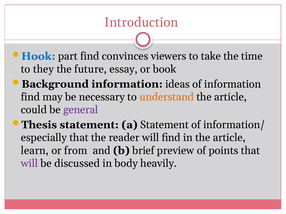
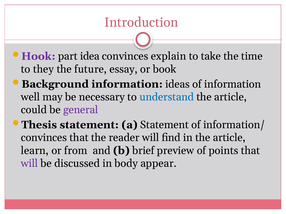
Hook colour: blue -> purple
part find: find -> idea
viewers: viewers -> explain
find at (30, 97): find -> well
understand colour: orange -> blue
especially at (44, 138): especially -> convinces
heavily: heavily -> appear
